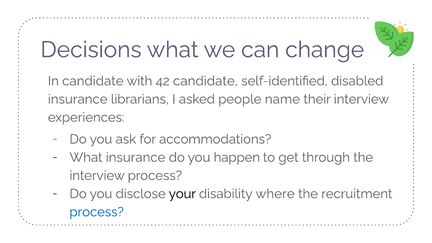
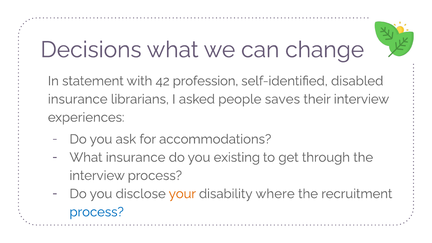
In candidate: candidate -> statement
42 candidate: candidate -> profession
name: name -> saves
happen: happen -> existing
your colour: black -> orange
